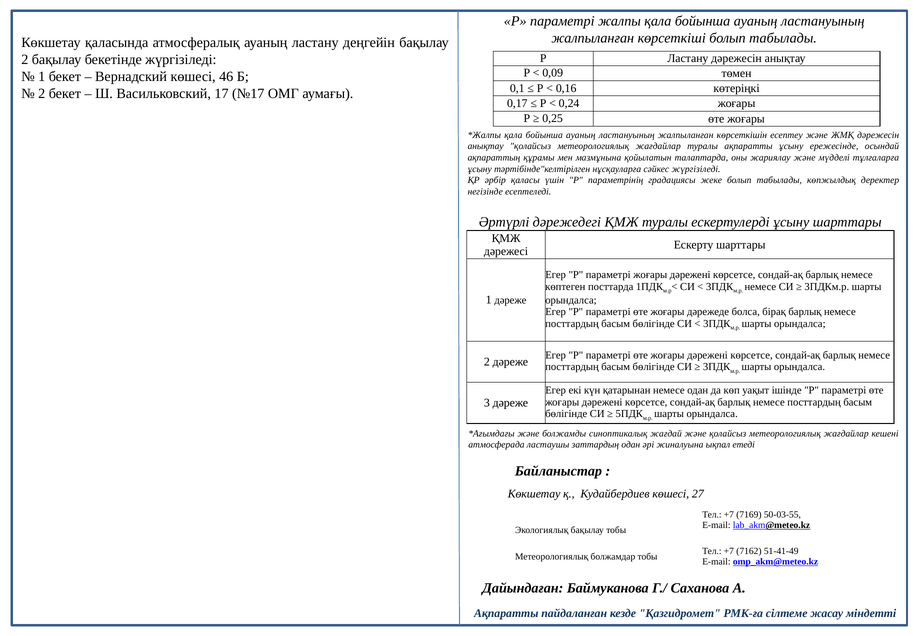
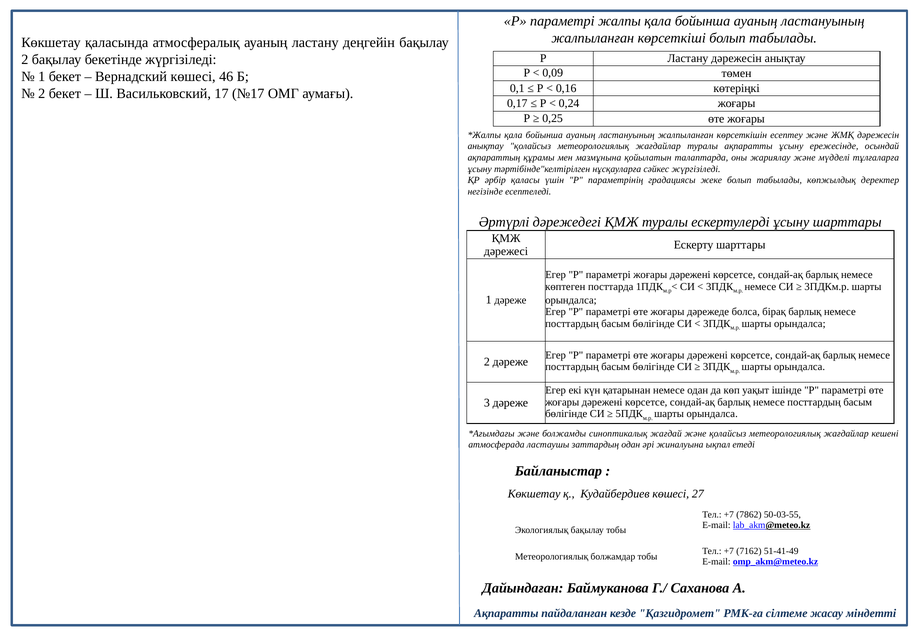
7169: 7169 -> 7862
